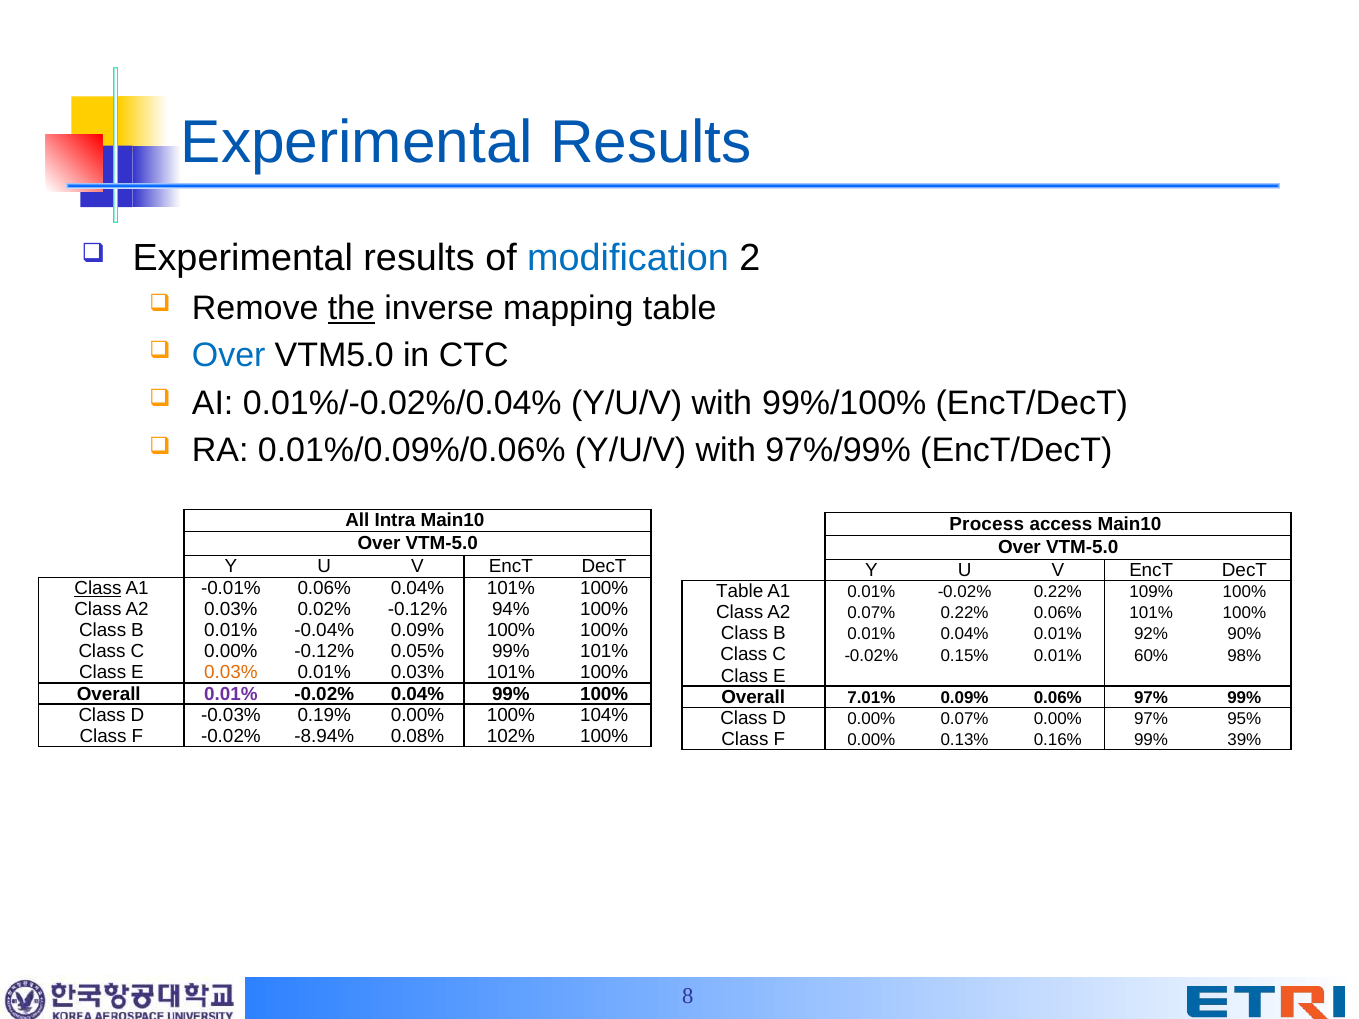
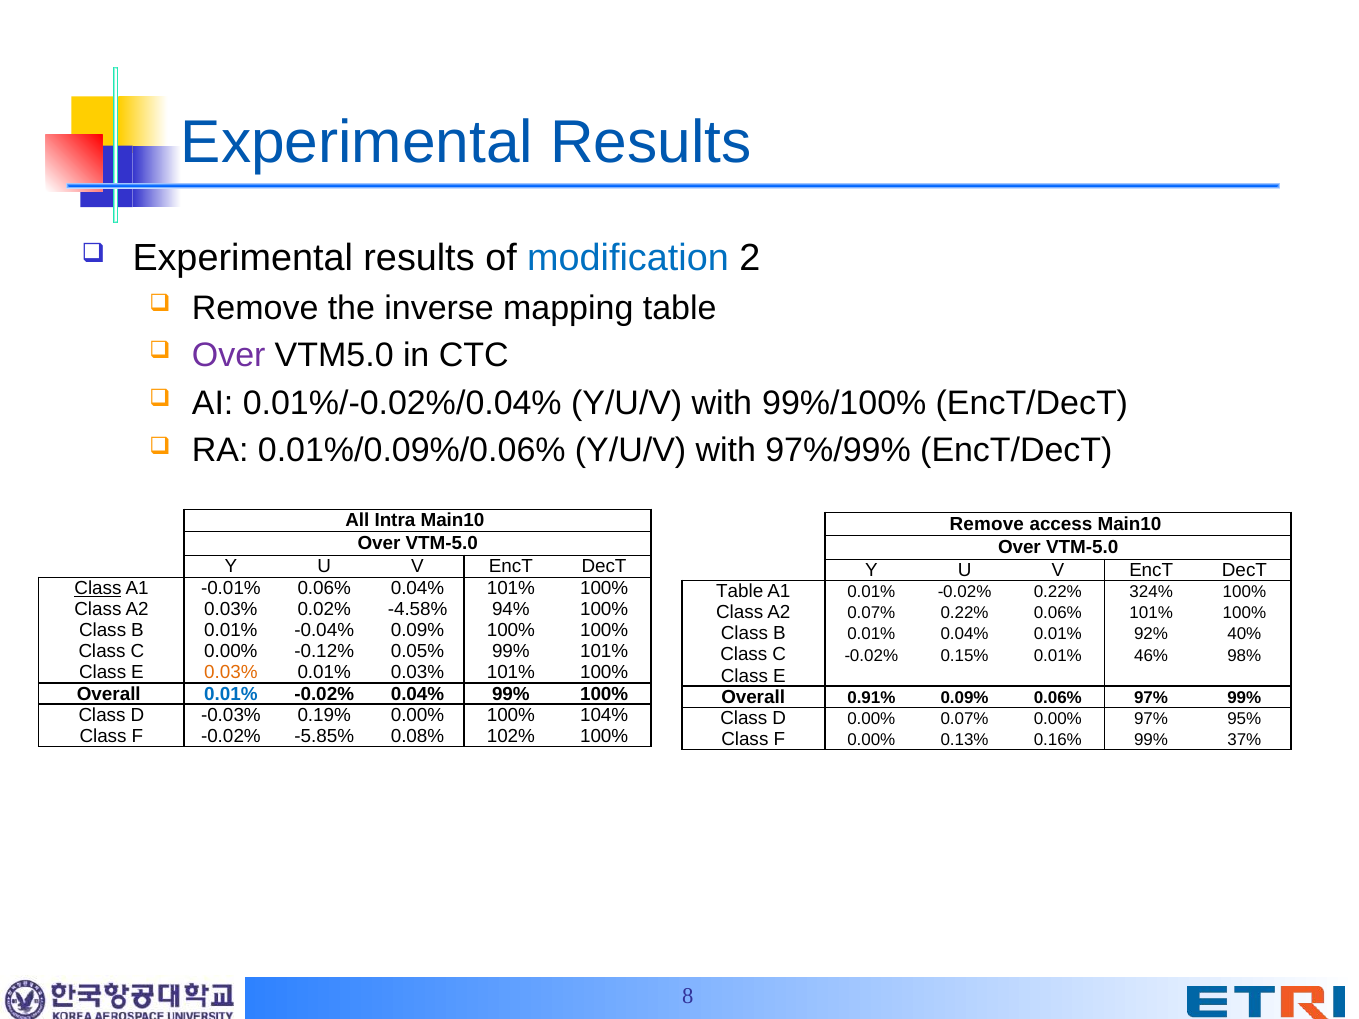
the underline: present -> none
Over at (229, 356) colour: blue -> purple
Process at (987, 524): Process -> Remove
109%: 109% -> 324%
0.02% -0.12%: -0.12% -> -4.58%
90%: 90% -> 40%
60%: 60% -> 46%
0.01% at (231, 694) colour: purple -> blue
7.01%: 7.01% -> 0.91%
-8.94%: -8.94% -> -5.85%
39%: 39% -> 37%
